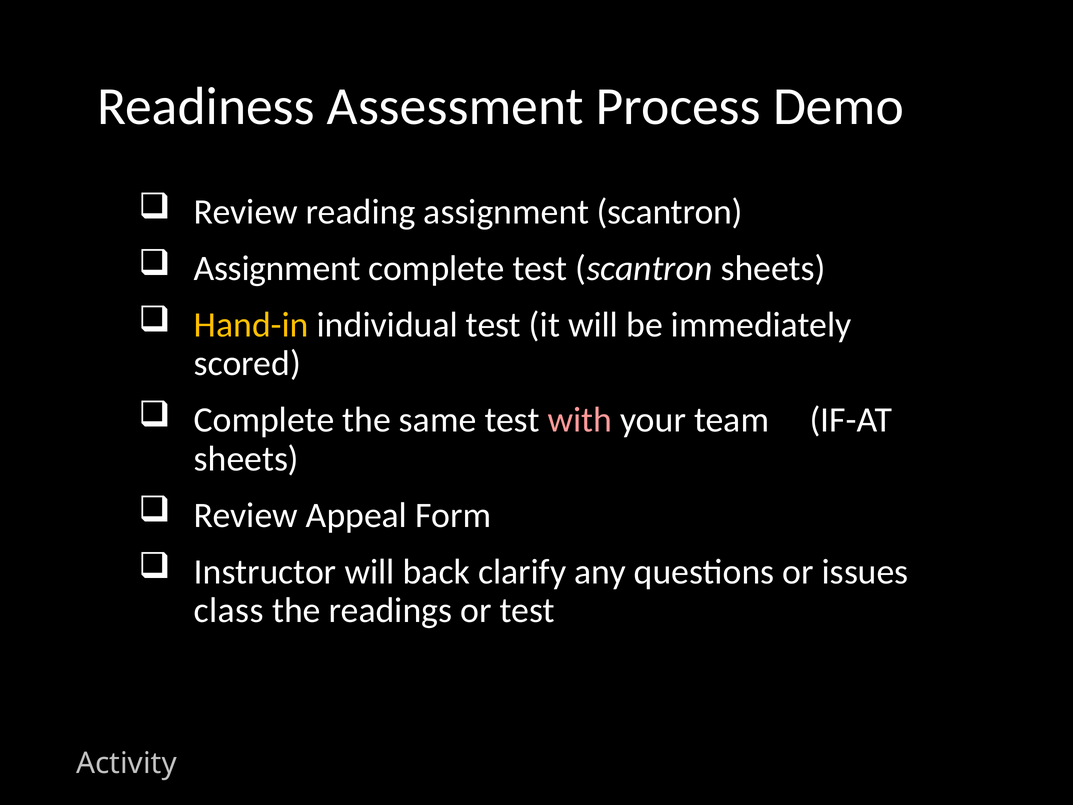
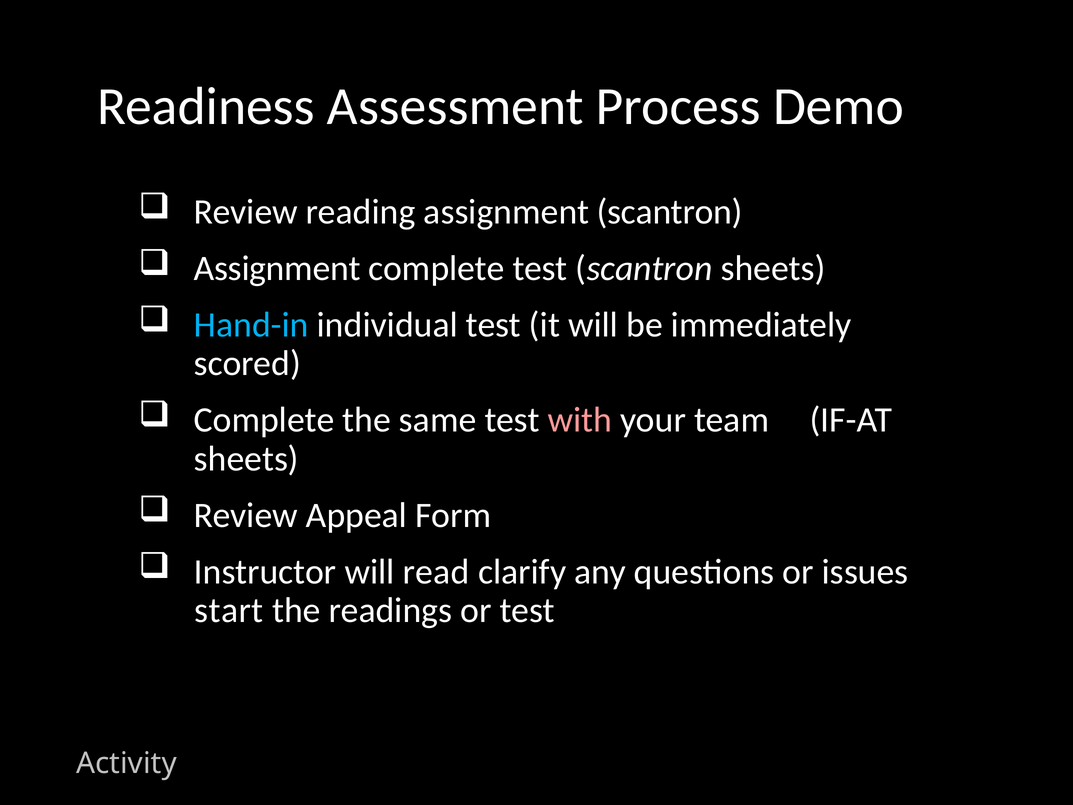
Hand-in colour: yellow -> light blue
back: back -> read
class: class -> start
